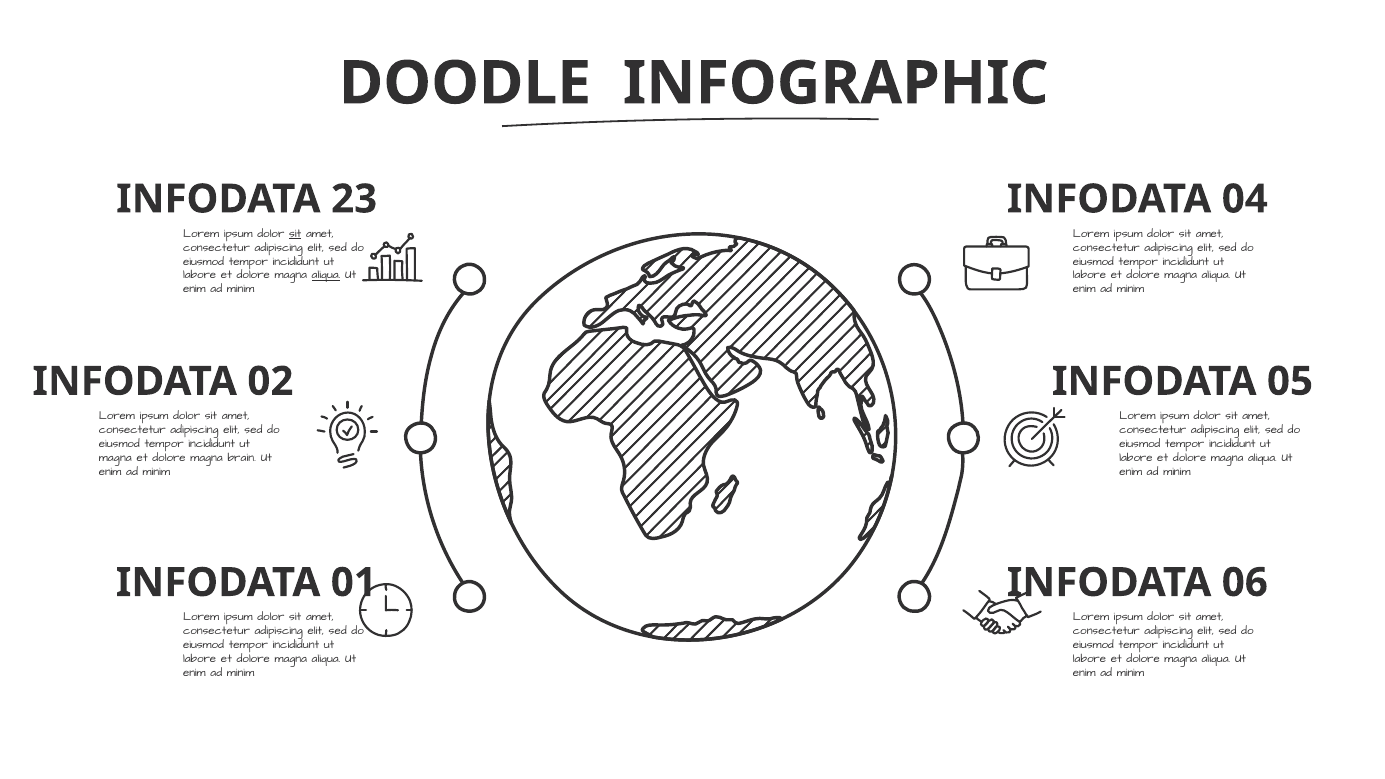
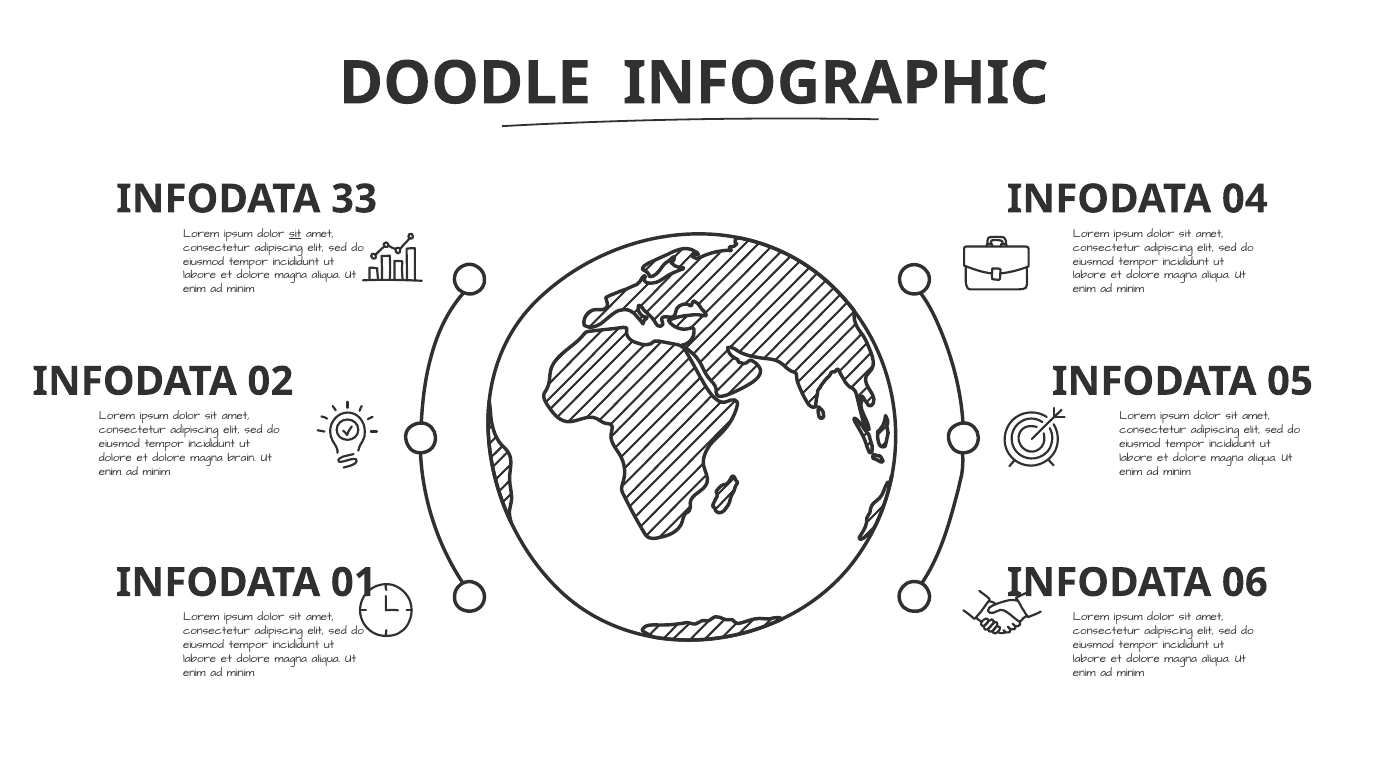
23: 23 -> 33
aliqua at (326, 275) underline: present -> none
magna at (115, 457): magna -> dolore
